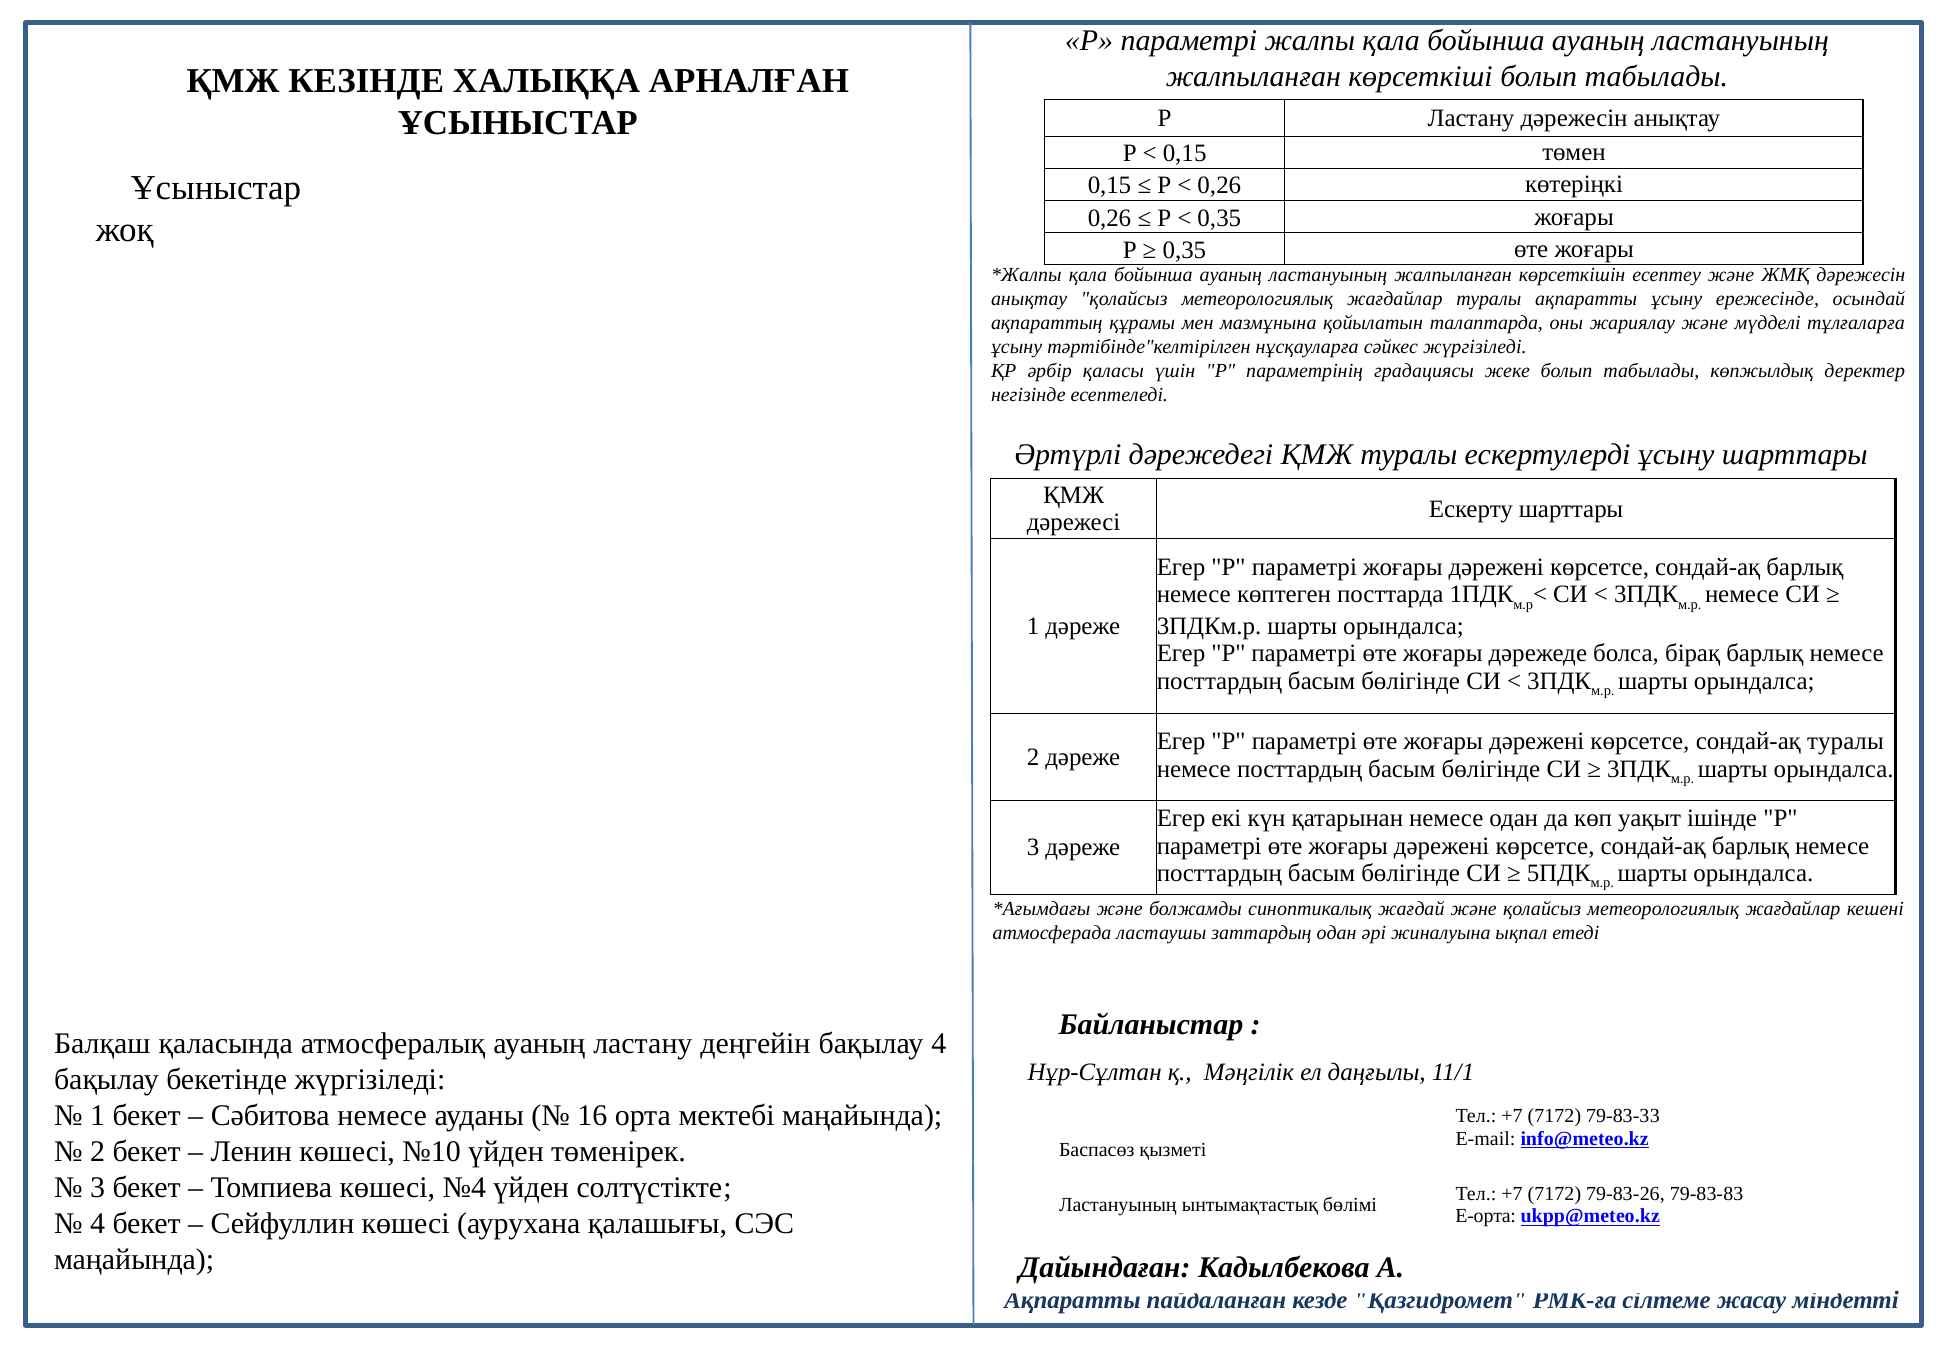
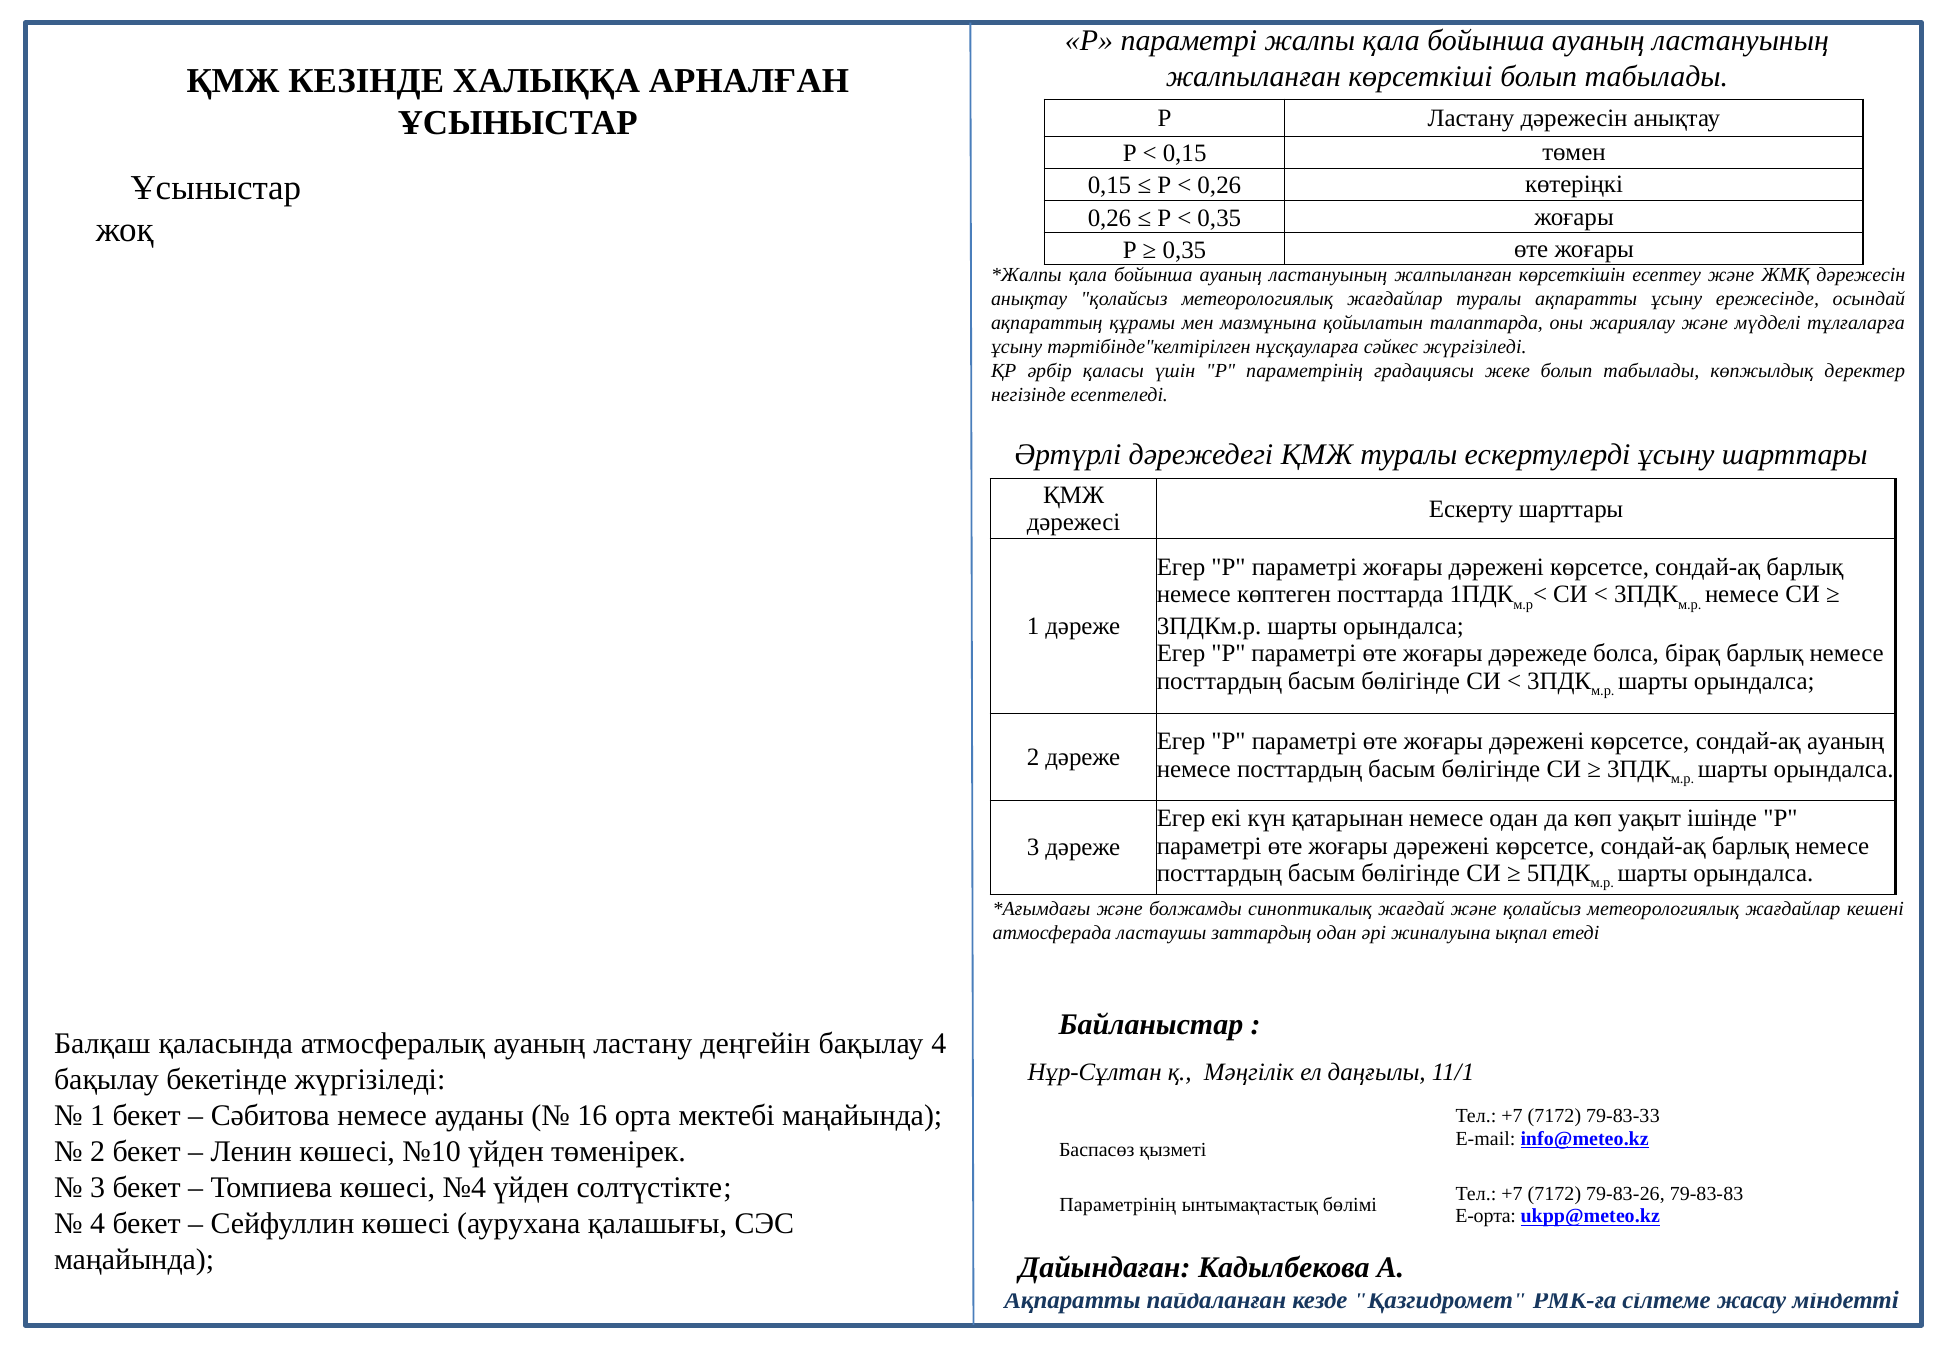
сондай-ақ туралы: туралы -> ауаның
Ластануының at (1118, 1205): Ластануының -> Параметрінің
